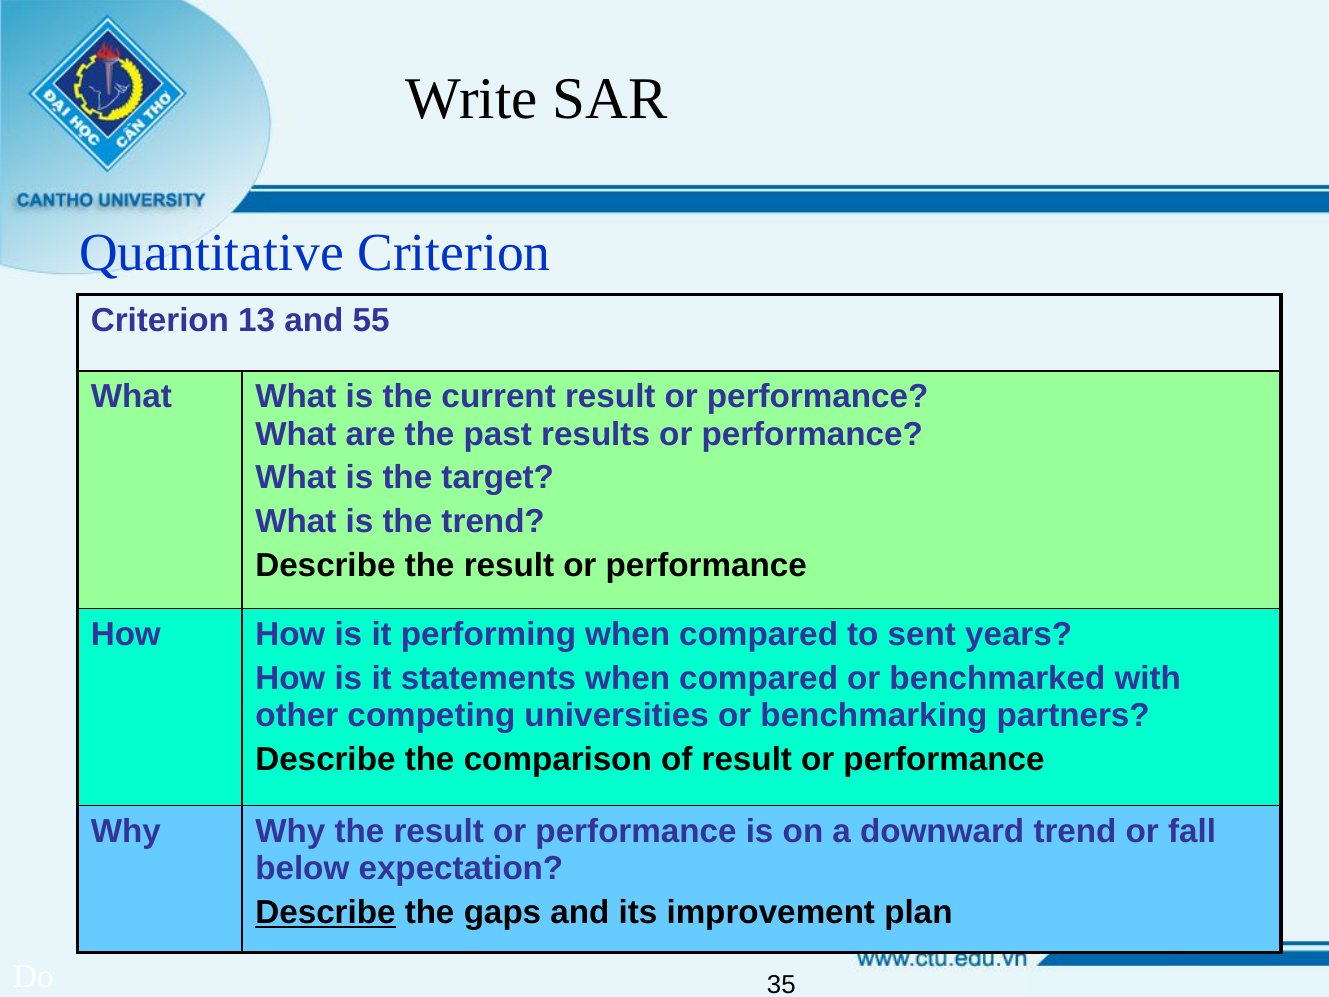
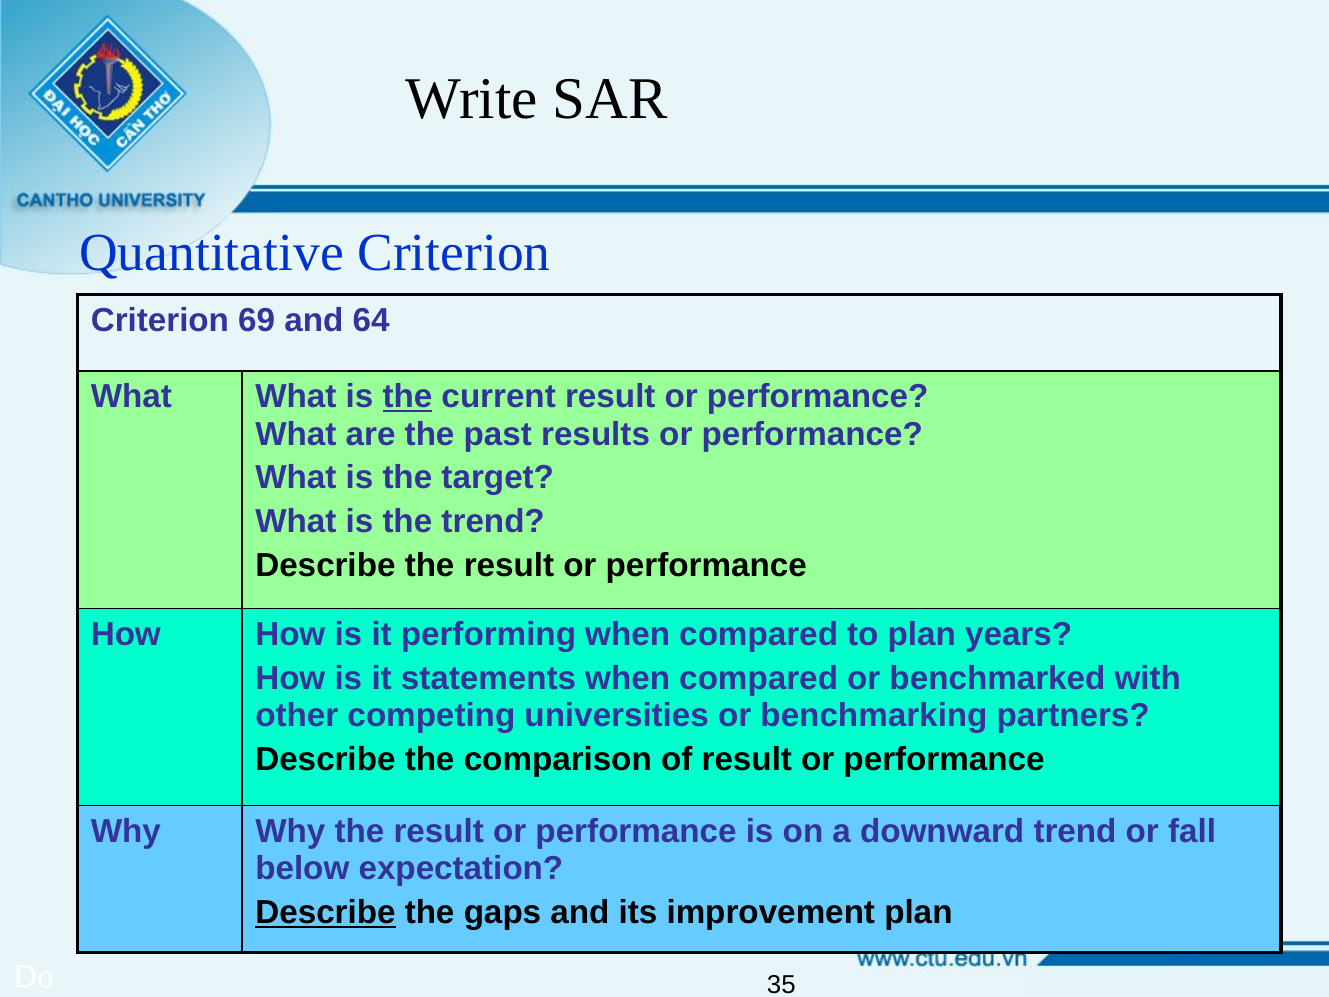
13: 13 -> 69
55: 55 -> 64
the at (407, 397) underline: none -> present
to sent: sent -> plan
